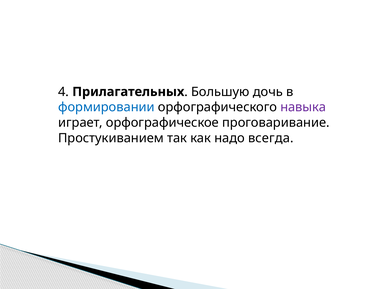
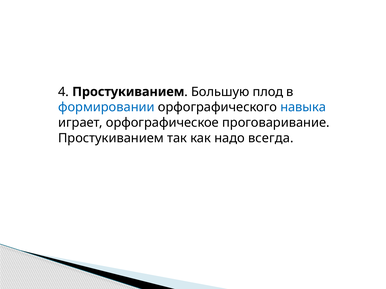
4 Прилагательных: Прилагательных -> Простукиванием
дочь: дочь -> плод
навыка colour: purple -> blue
